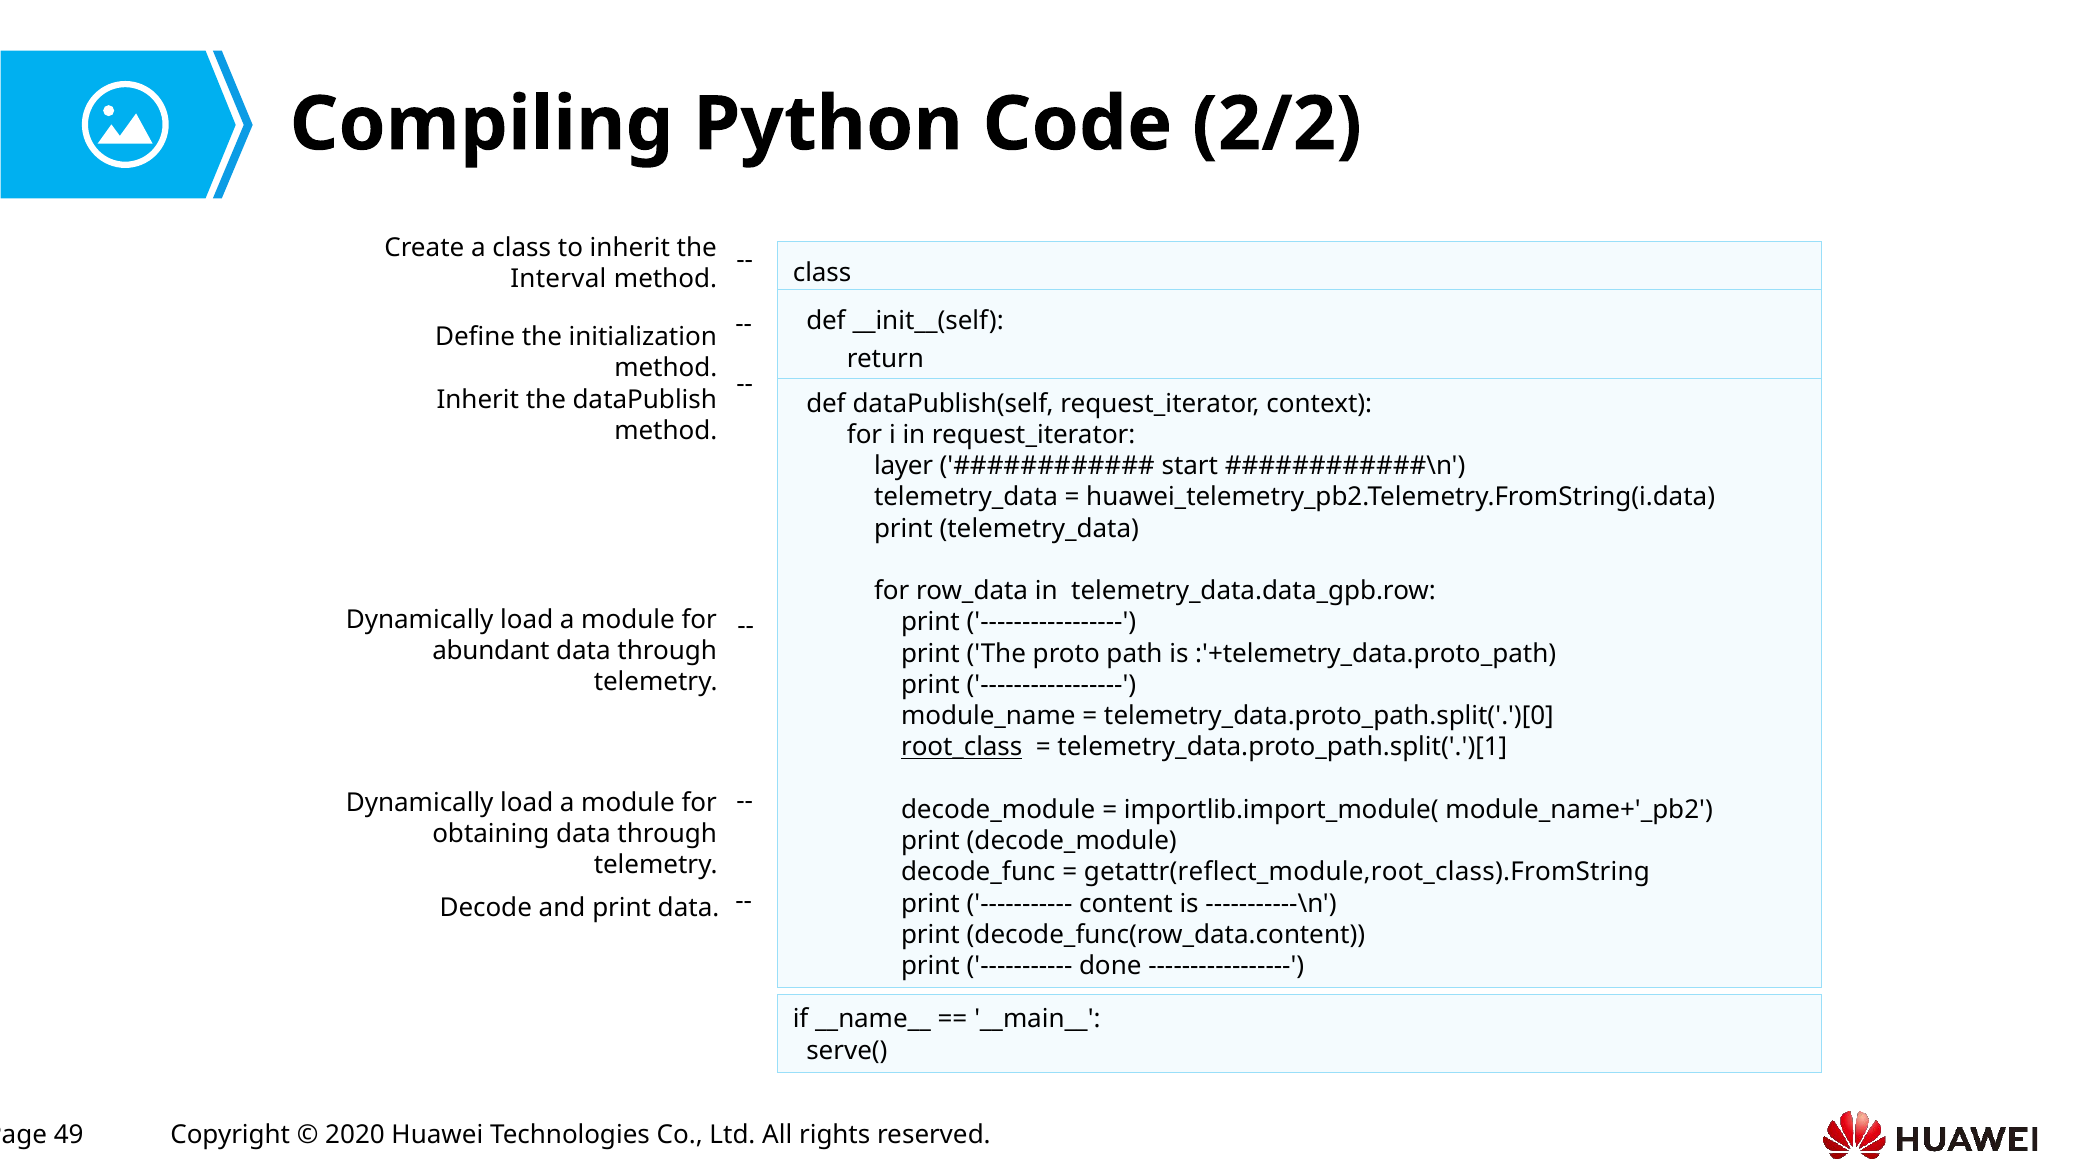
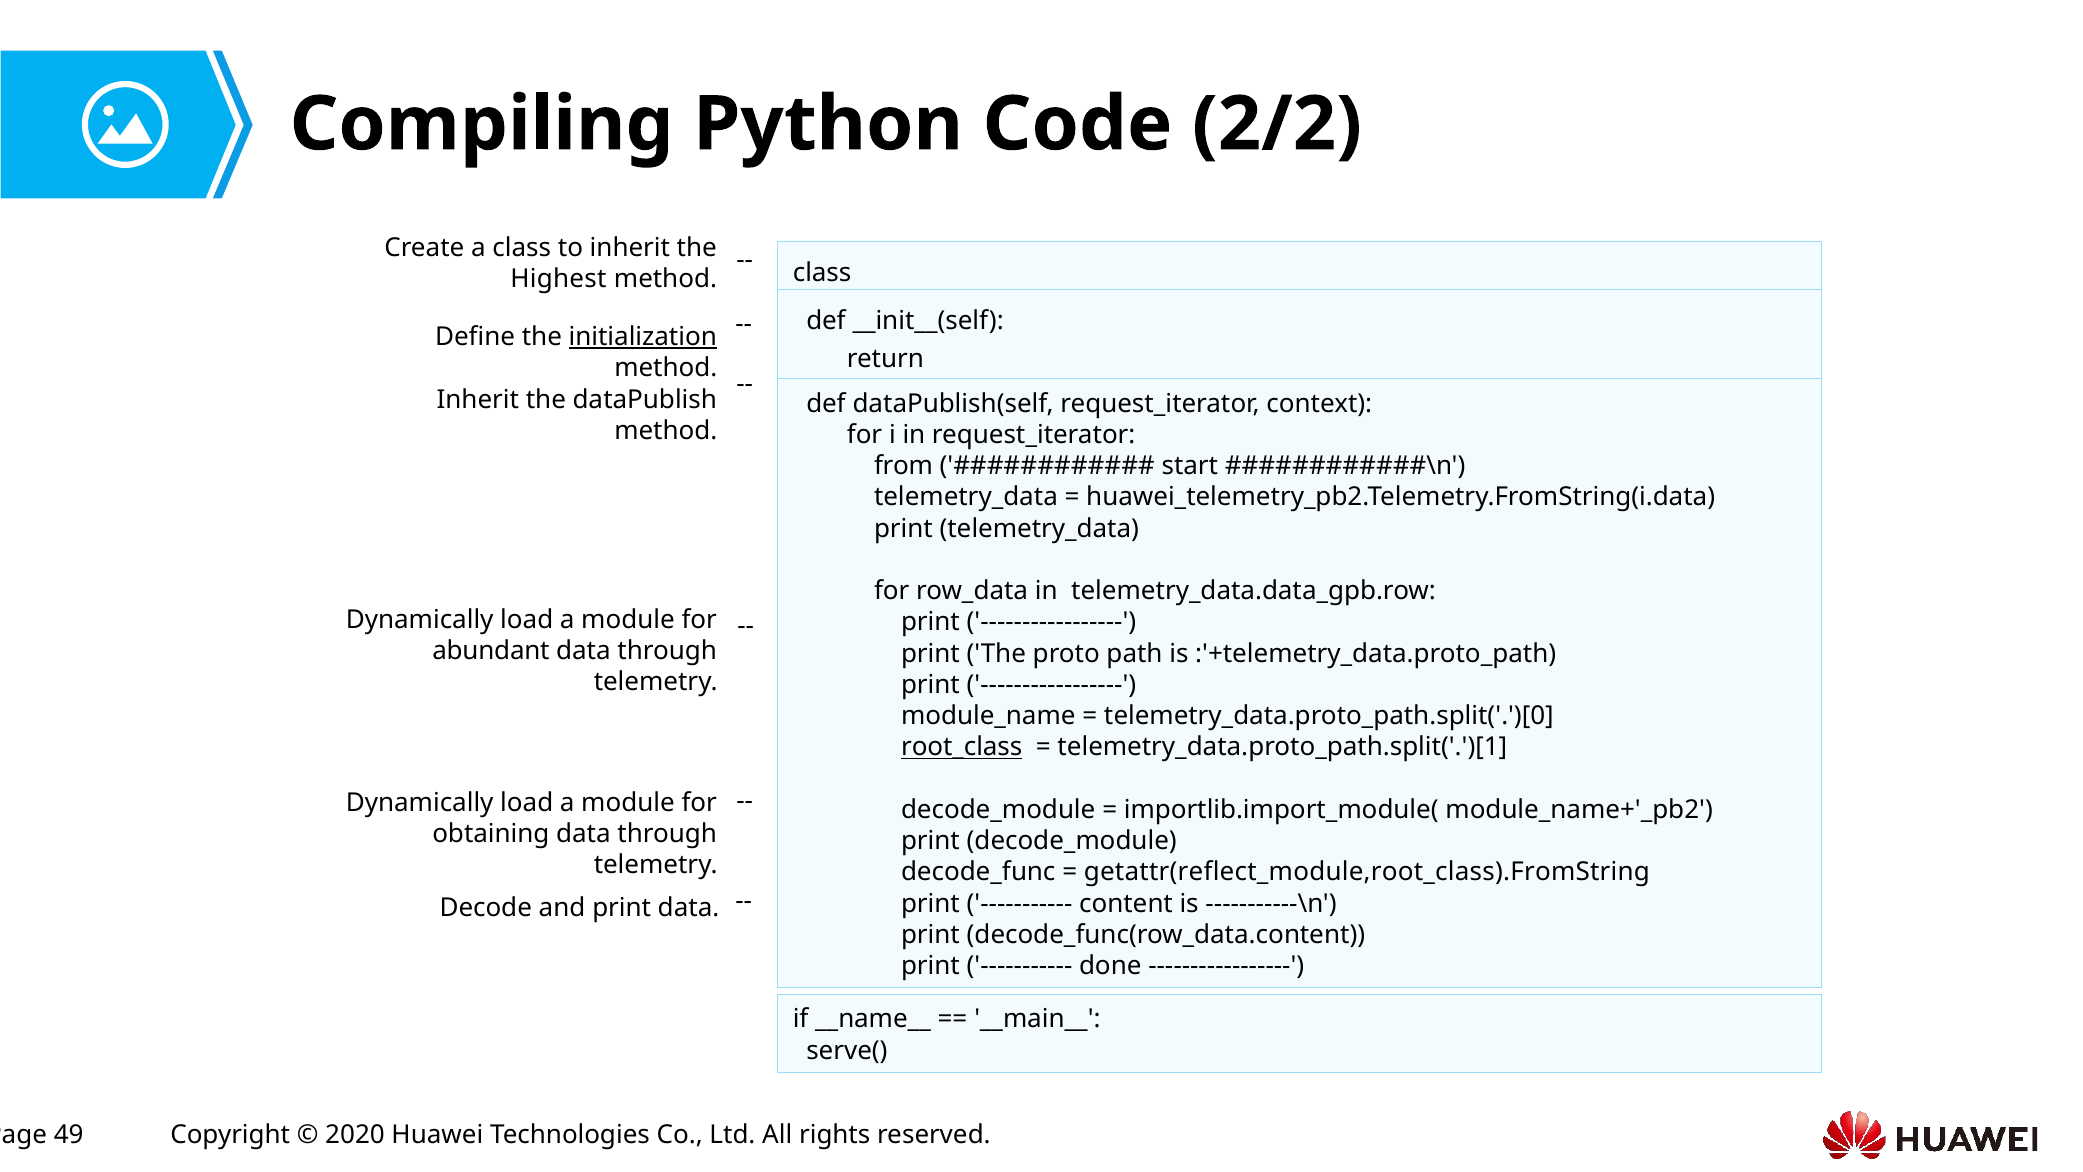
Interval: Interval -> Highest
initialization underline: none -> present
layer: layer -> from
